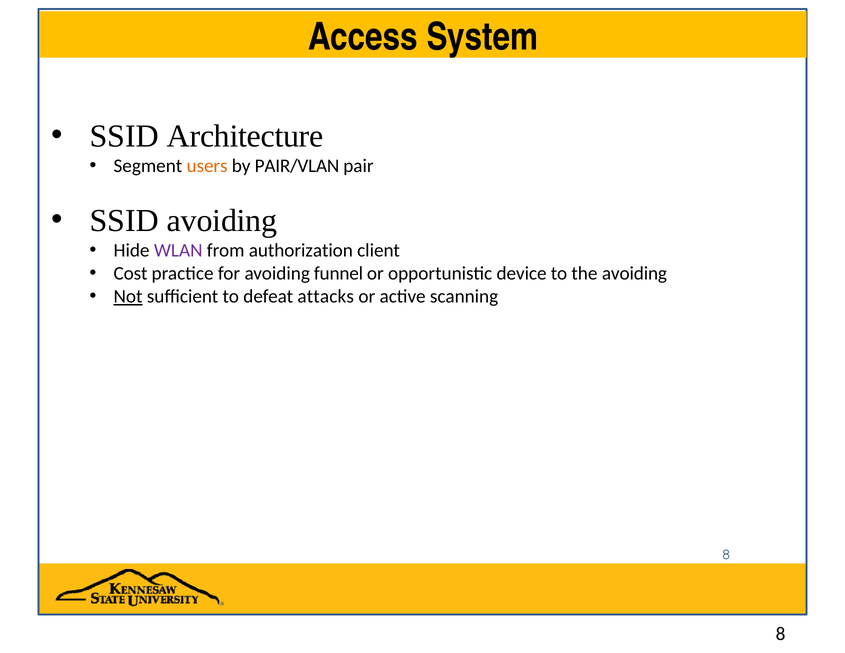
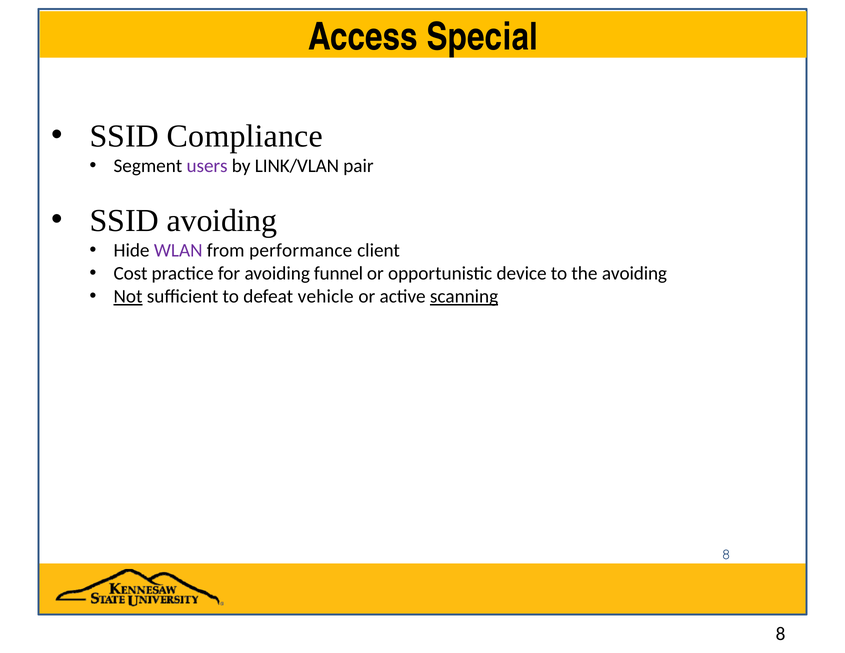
System: System -> Special
Architecture: Architecture -> Compliance
users colour: orange -> purple
PAIR/VLAN: PAIR/VLAN -> LINK/VLAN
authorization: authorization -> performance
attacks: attacks -> vehicle
scanning underline: none -> present
